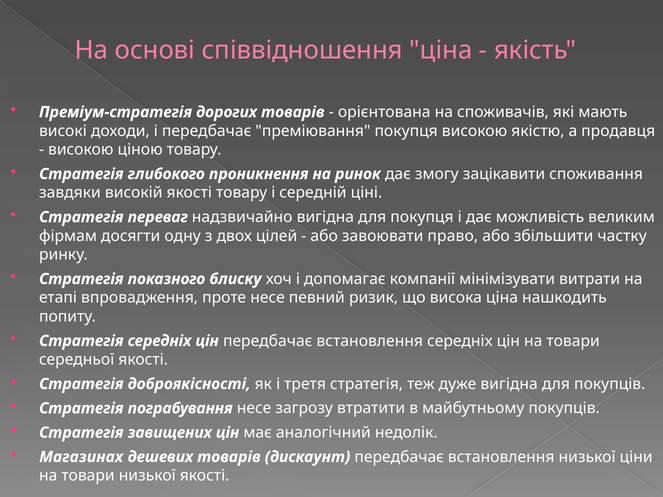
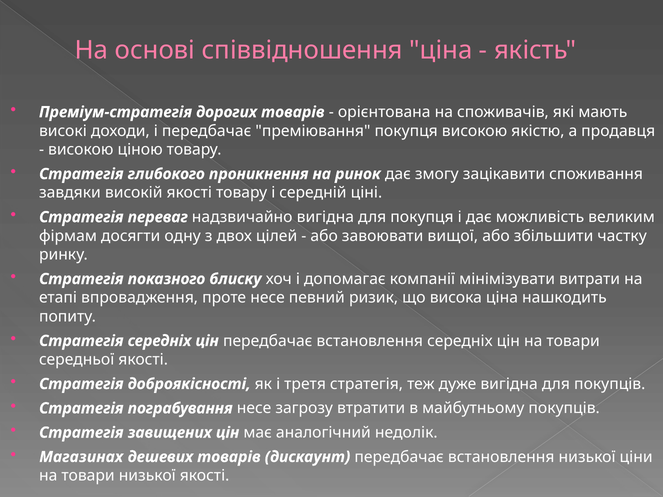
право: право -> вищої
